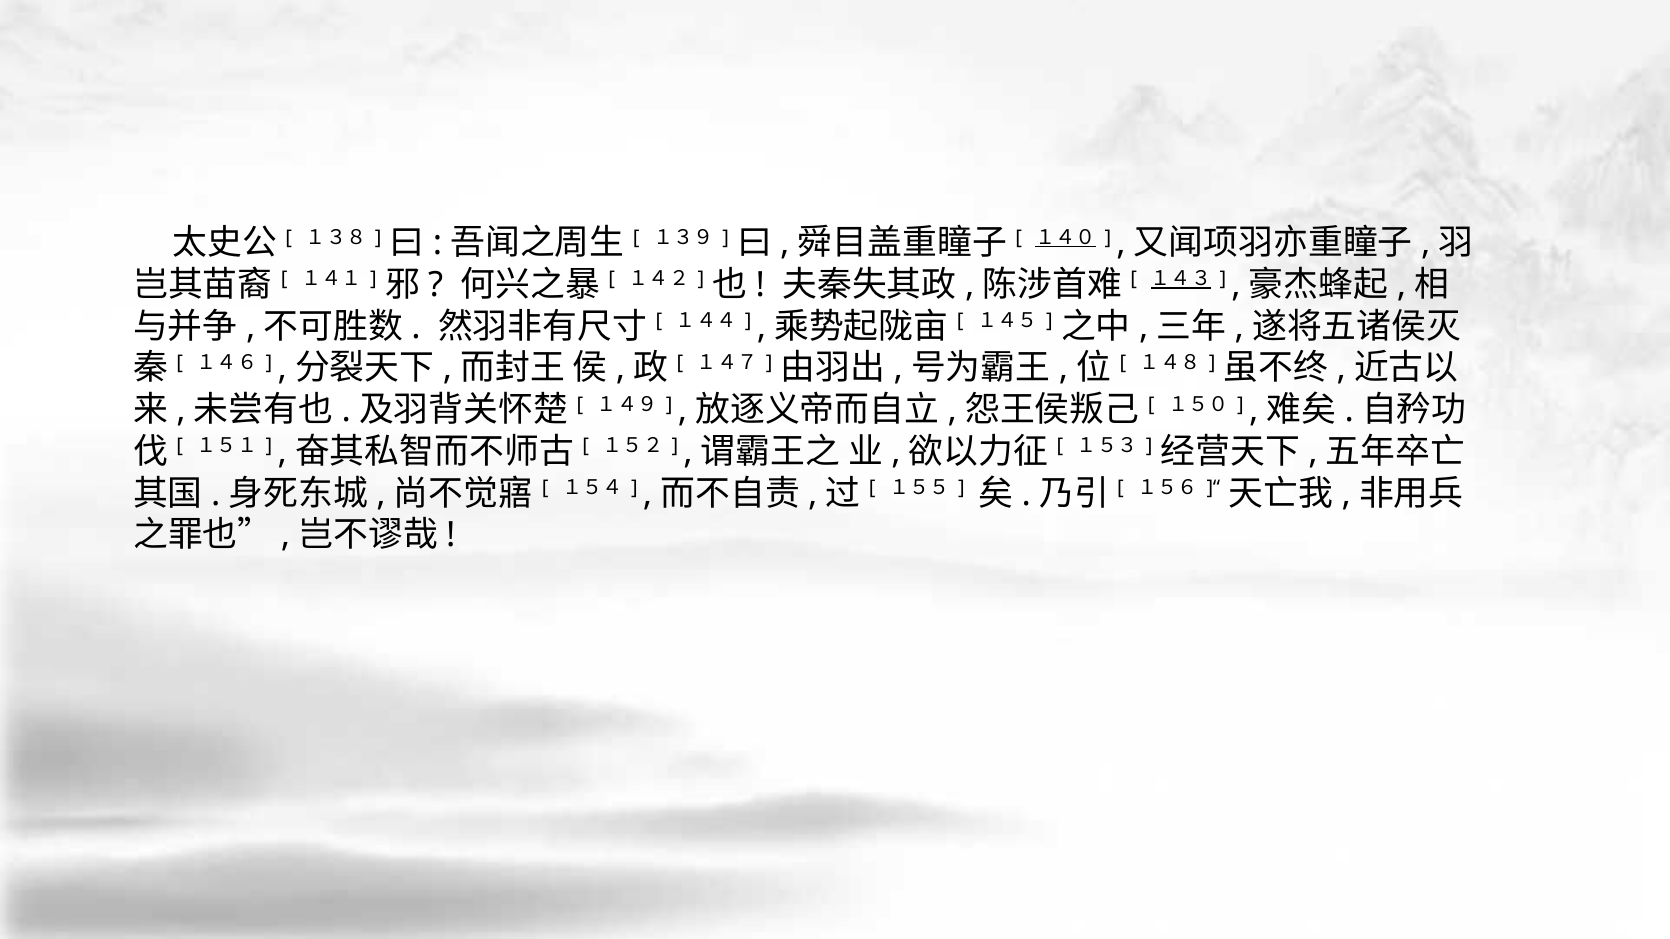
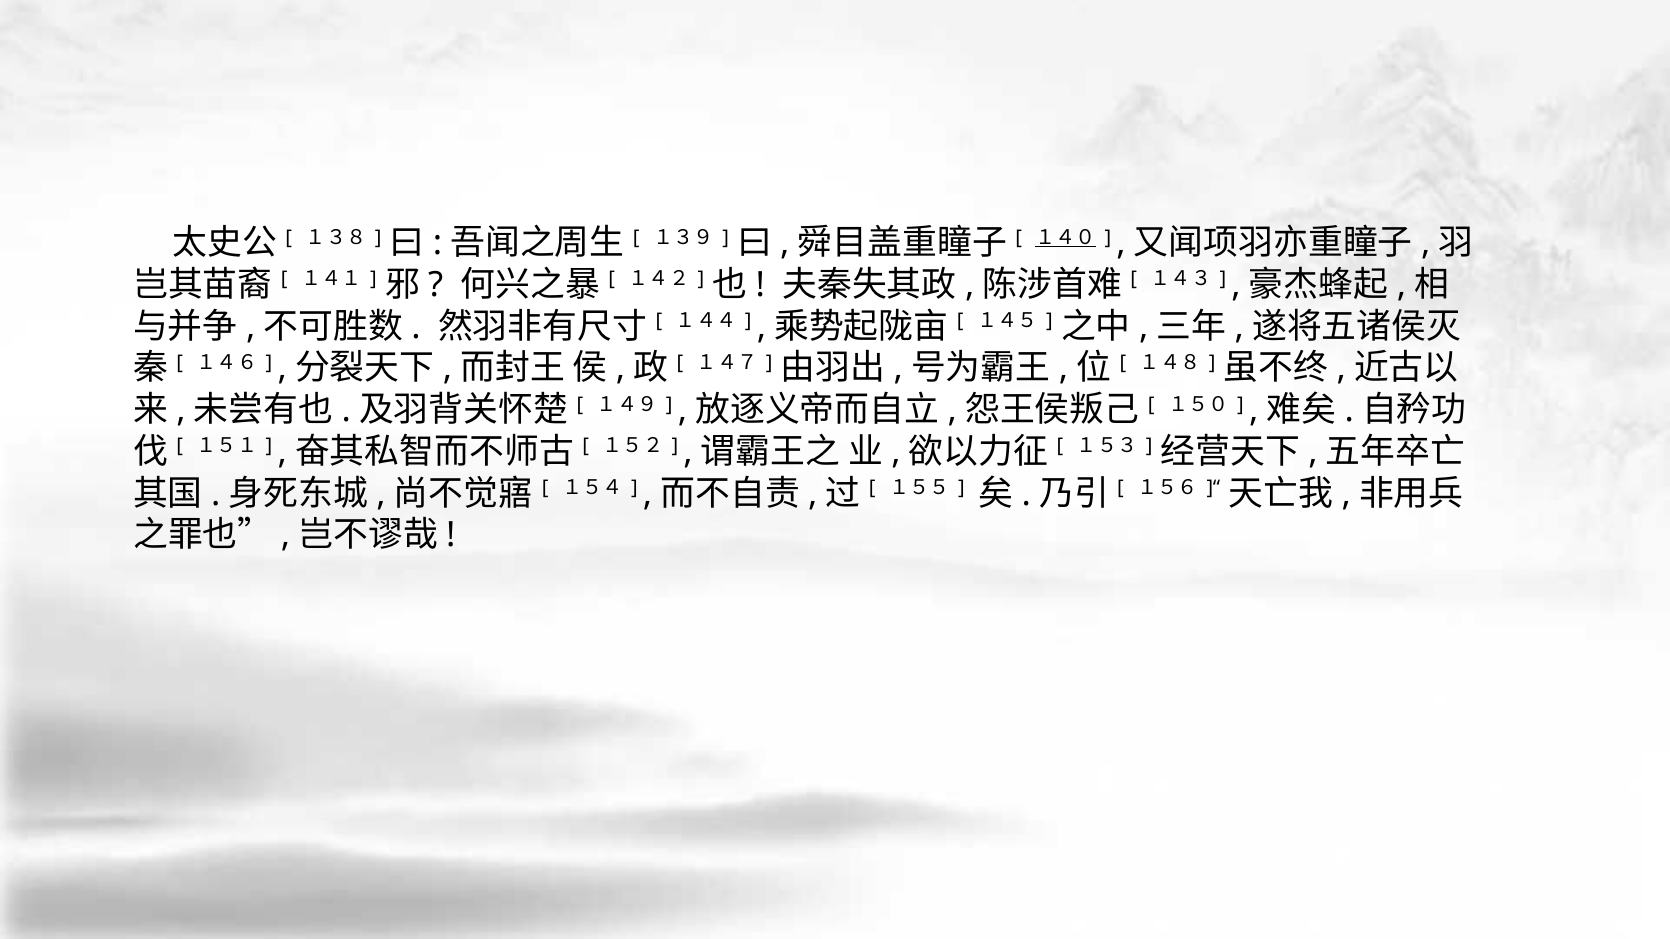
１４３ underline: present -> none
